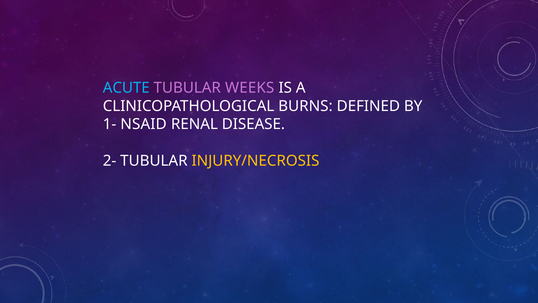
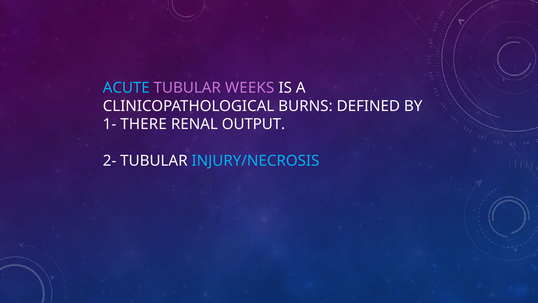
NSAID: NSAID -> THERE
DISEASE: DISEASE -> OUTPUT
INJURY/NECROSIS colour: yellow -> light blue
